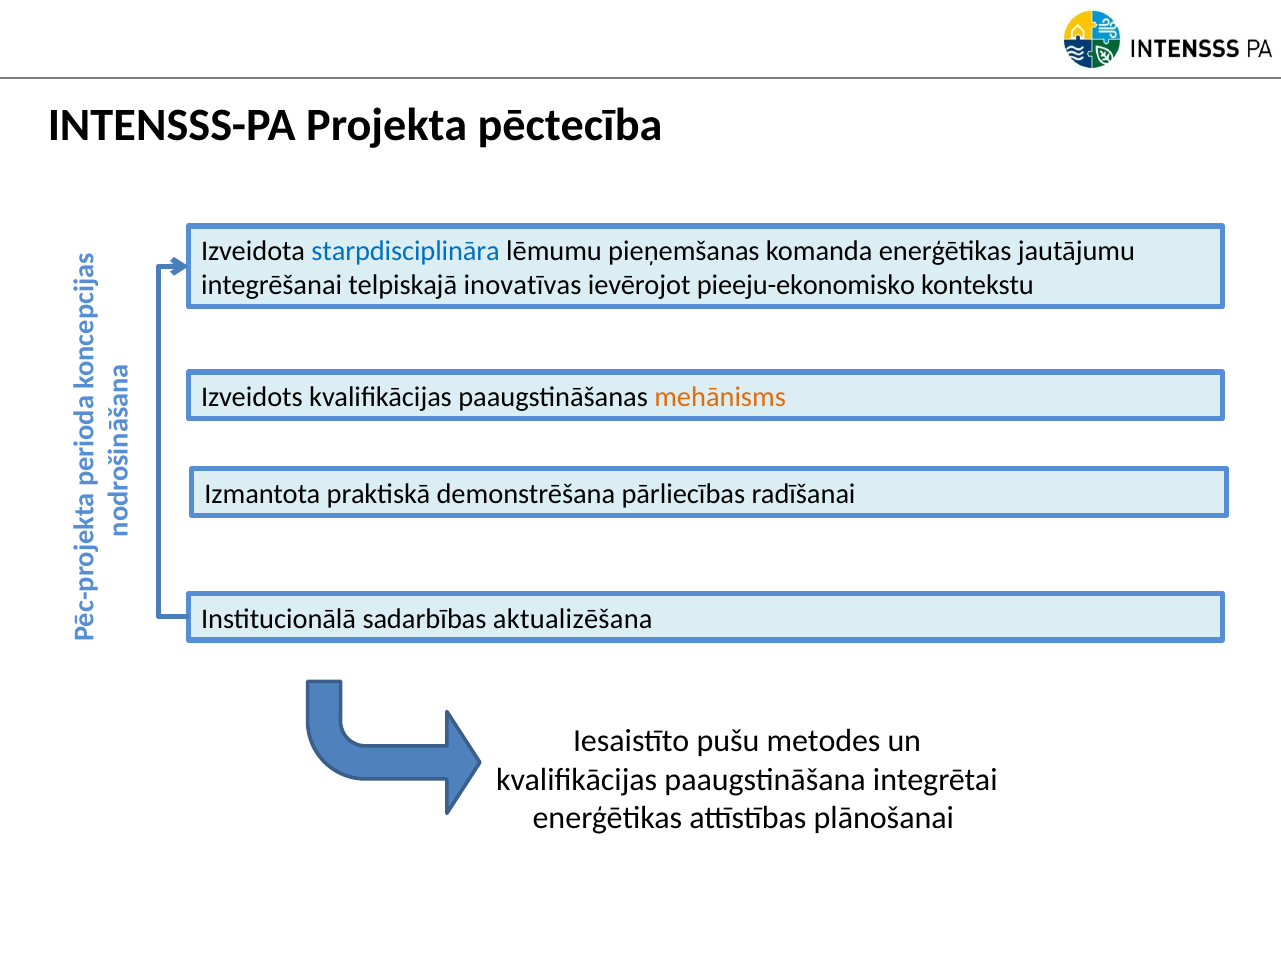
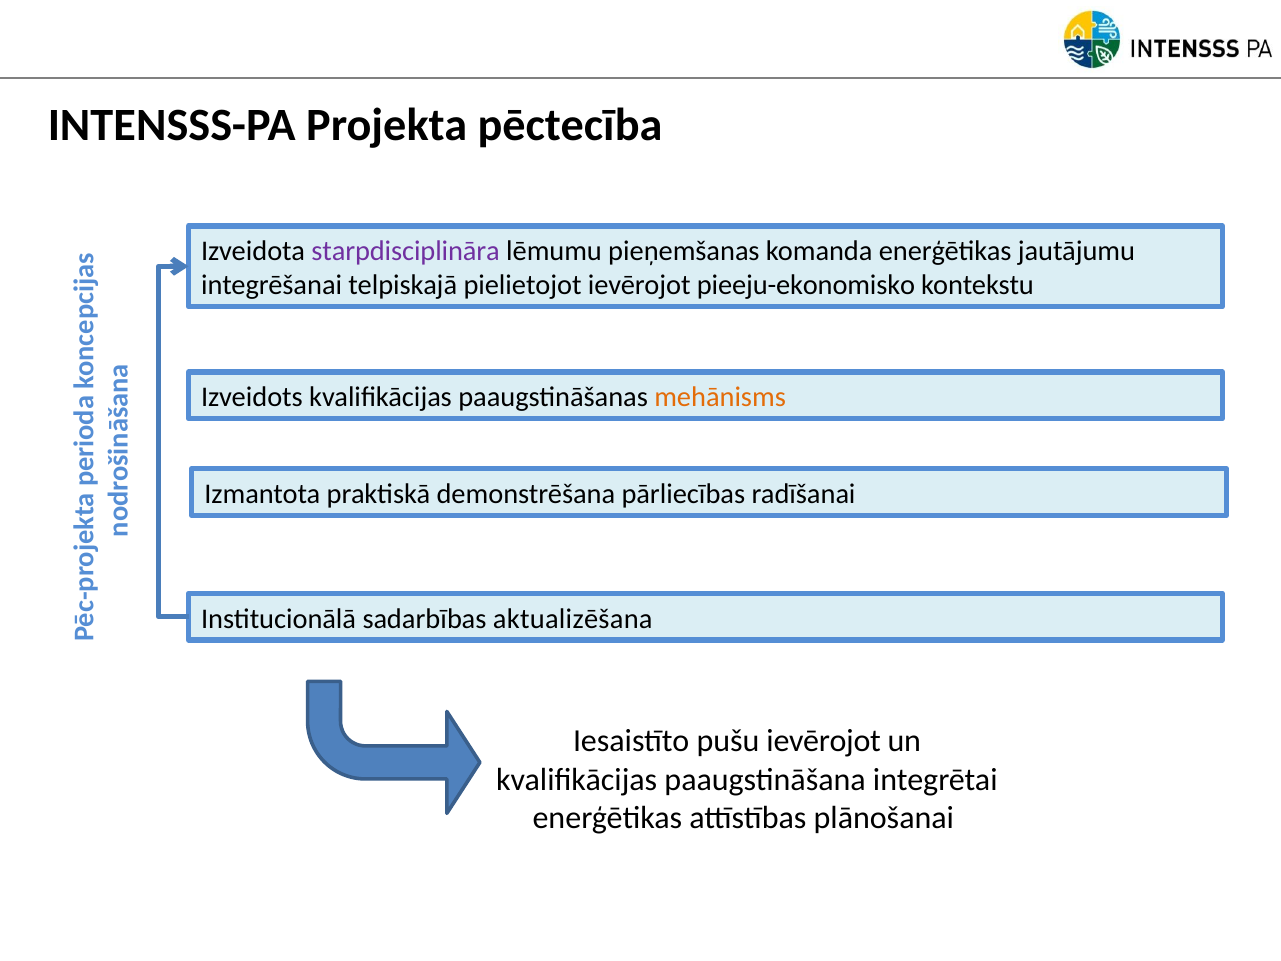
starpdisciplināra colour: blue -> purple
inovatīvas: inovatīvas -> pielietojot
pušu metodes: metodes -> ievērojot
